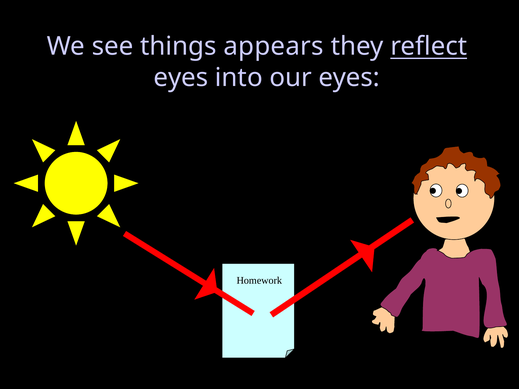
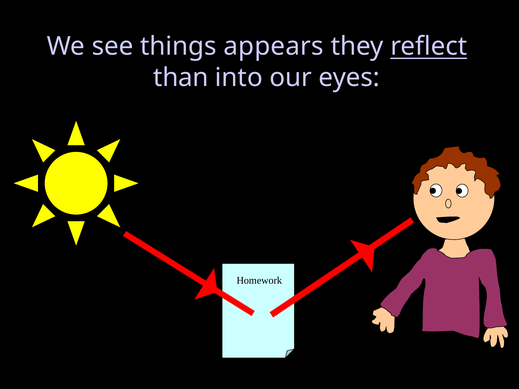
eyes at (181, 78): eyes -> than
